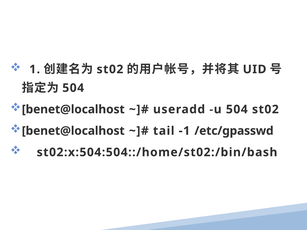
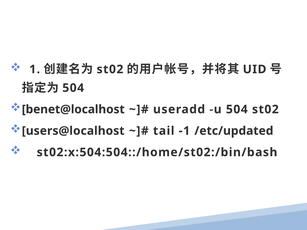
benet@localhost at (73, 131): benet@localhost -> users@localhost
/etc/gpasswd: /etc/gpasswd -> /etc/updated
